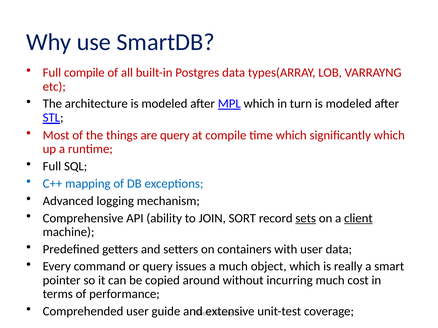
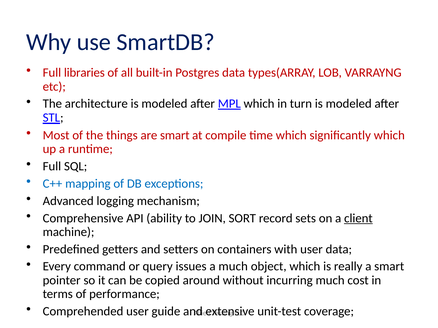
Full compile: compile -> libraries
are query: query -> smart
sets underline: present -> none
